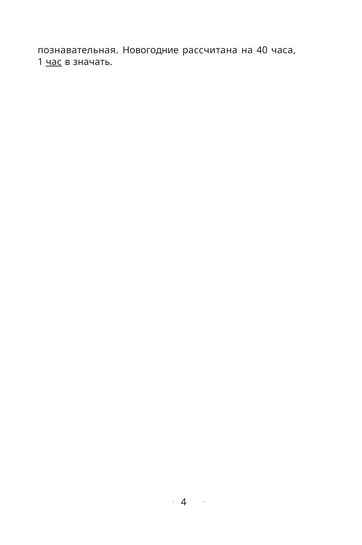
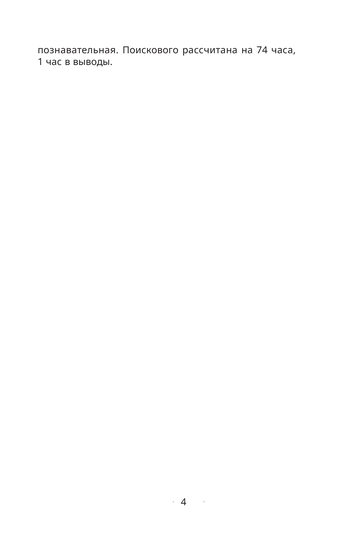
Новогодние: Новогодние -> Поискового
40: 40 -> 74
час underline: present -> none
значать: значать -> выводы
